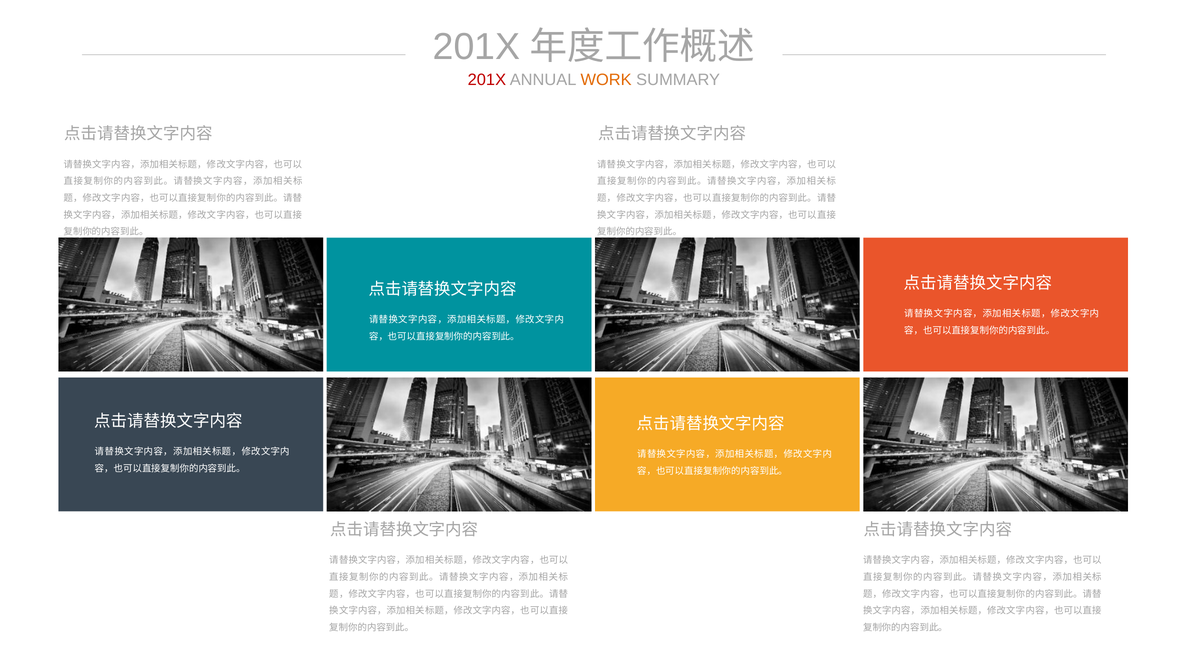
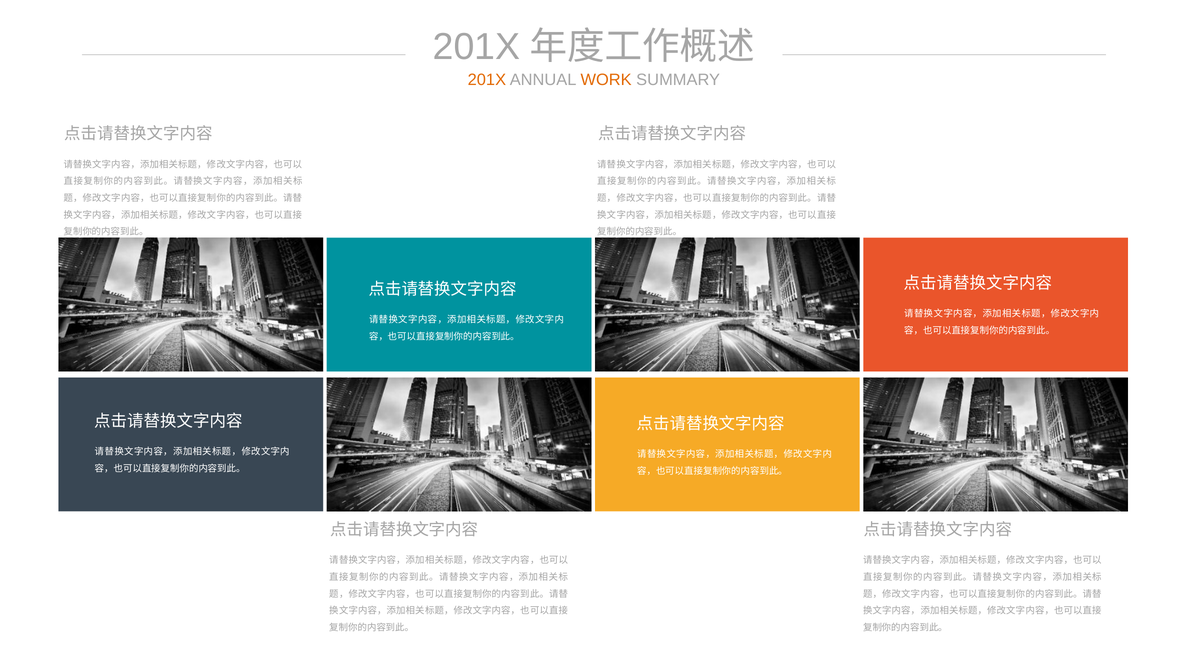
201X at (487, 80) colour: red -> orange
